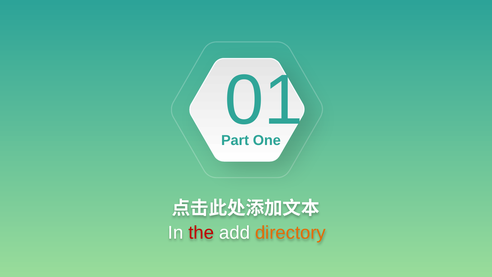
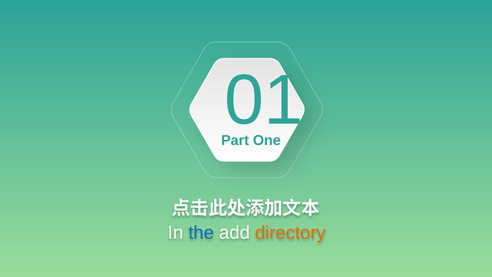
the colour: red -> blue
